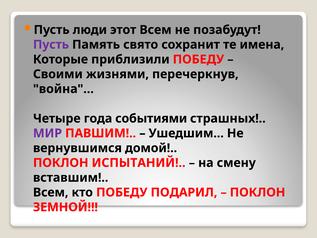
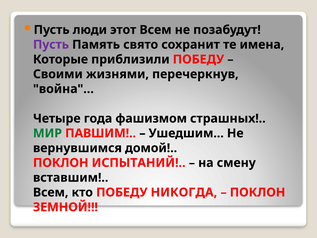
событиями: событиями -> фашизмом
МИР colour: purple -> green
ПОДАРИЛ: ПОДАРИЛ -> НИКОГДА
